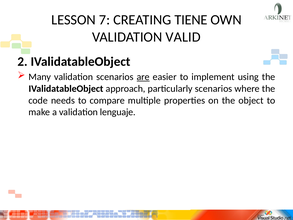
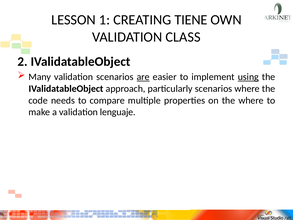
7: 7 -> 1
VALID: VALID -> CLASS
using underline: none -> present
the object: object -> where
